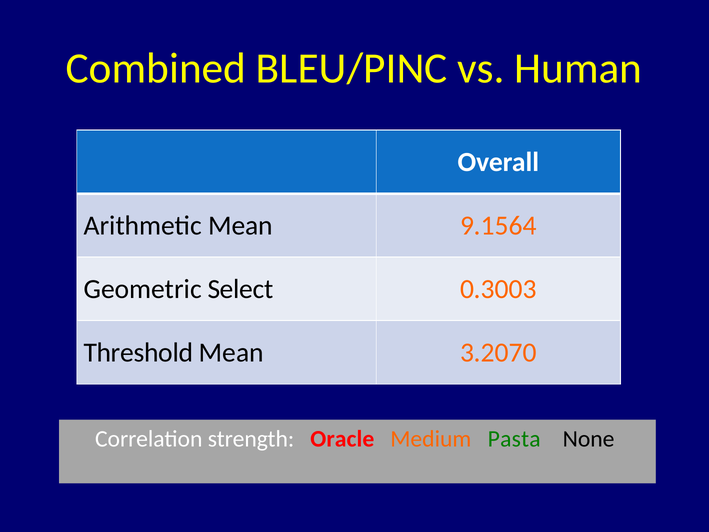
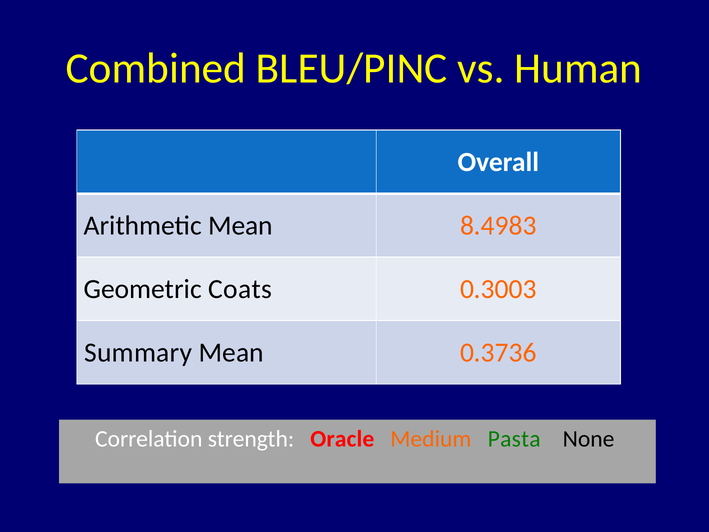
9.1564: 9.1564 -> 8.4983
Select: Select -> Coats
Threshold: Threshold -> Summary
3.2070: 3.2070 -> 0.3736
